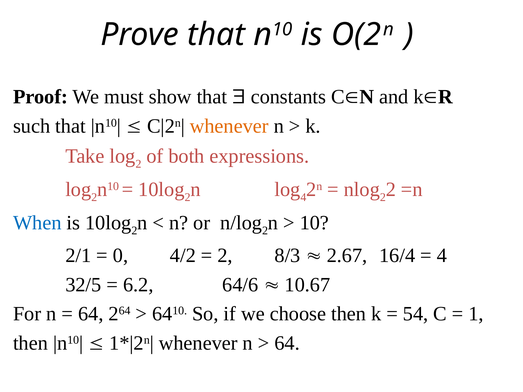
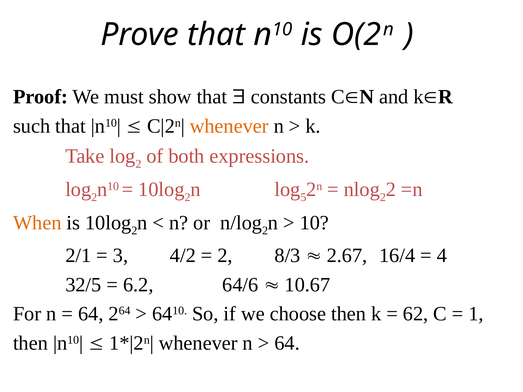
4 at (303, 197): 4 -> 5
When colour: blue -> orange
0: 0 -> 3
54: 54 -> 62
